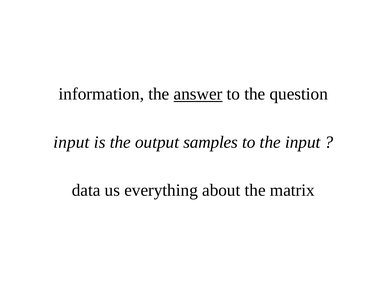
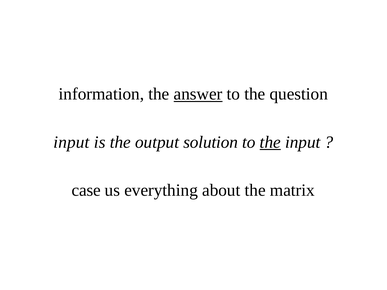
samples: samples -> solution
the at (270, 142) underline: none -> present
data: data -> case
